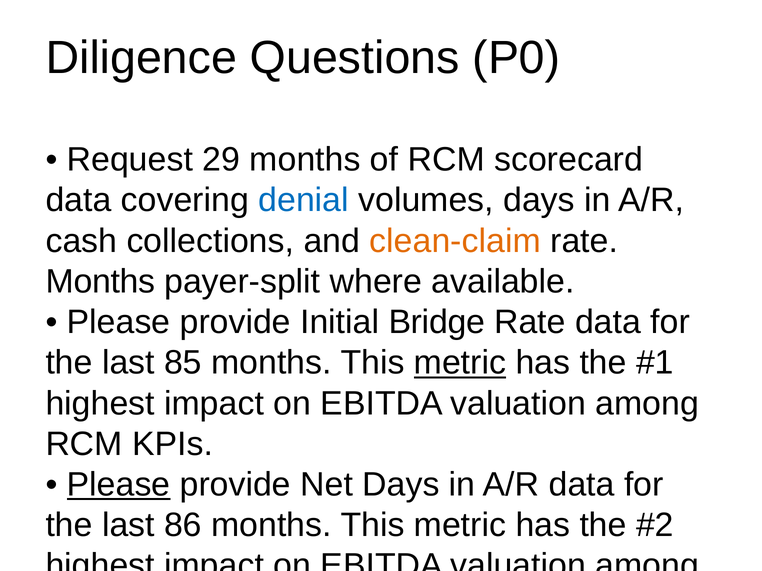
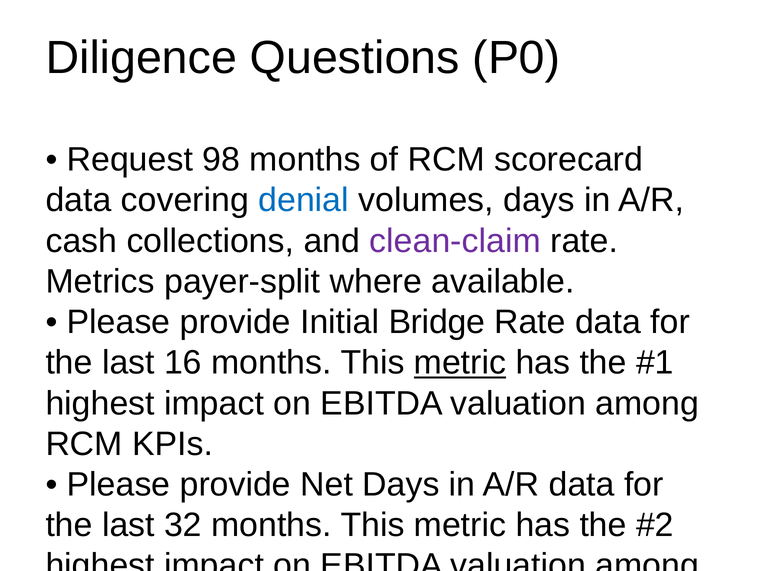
29: 29 -> 98
clean-claim colour: orange -> purple
Months at (100, 282): Months -> Metrics
85: 85 -> 16
Please at (119, 485) underline: present -> none
86: 86 -> 32
